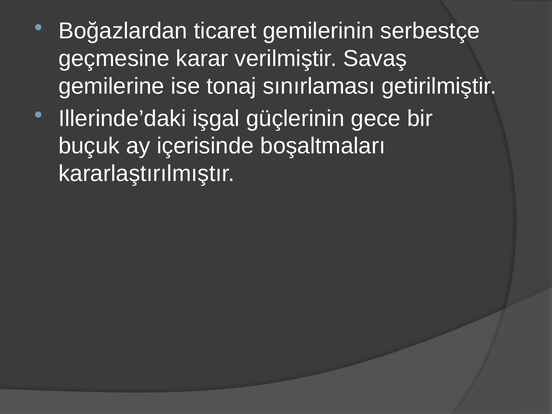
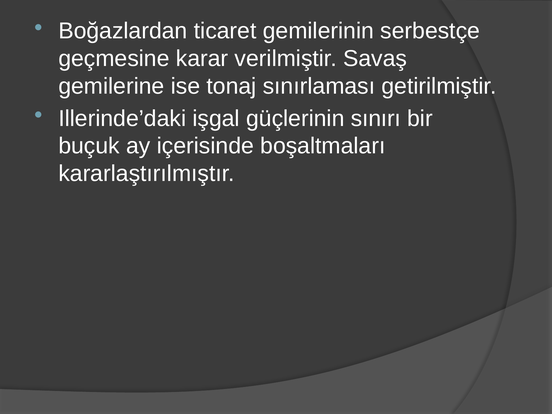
gece: gece -> sınırı
